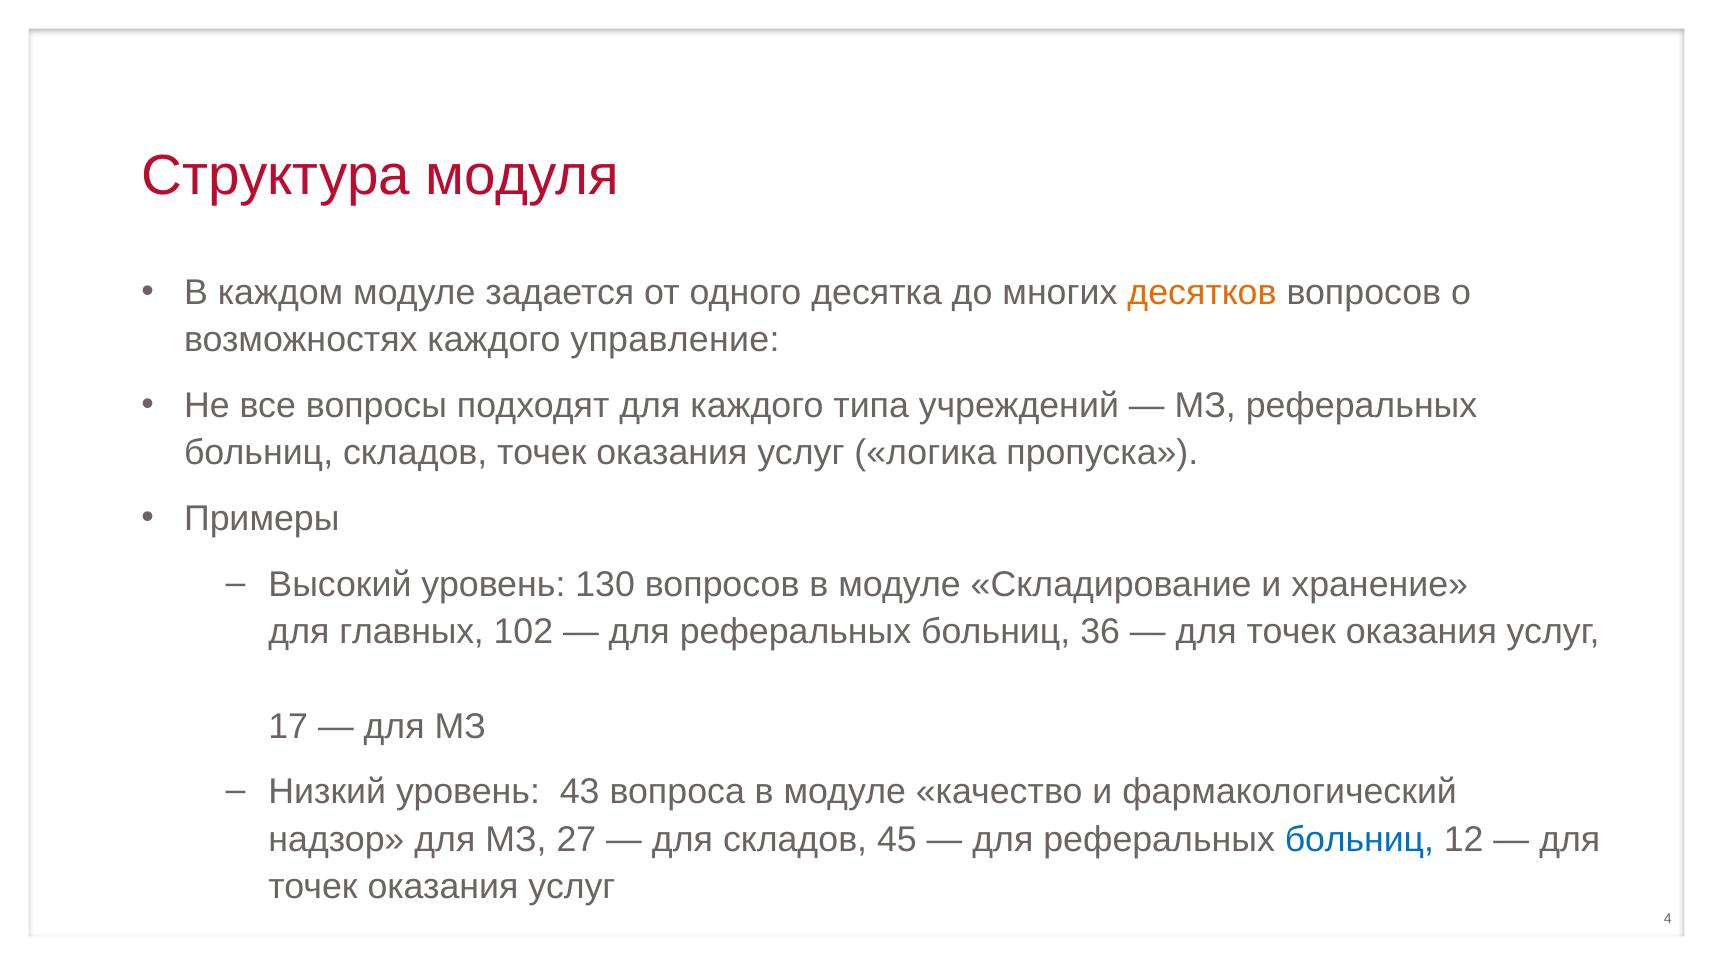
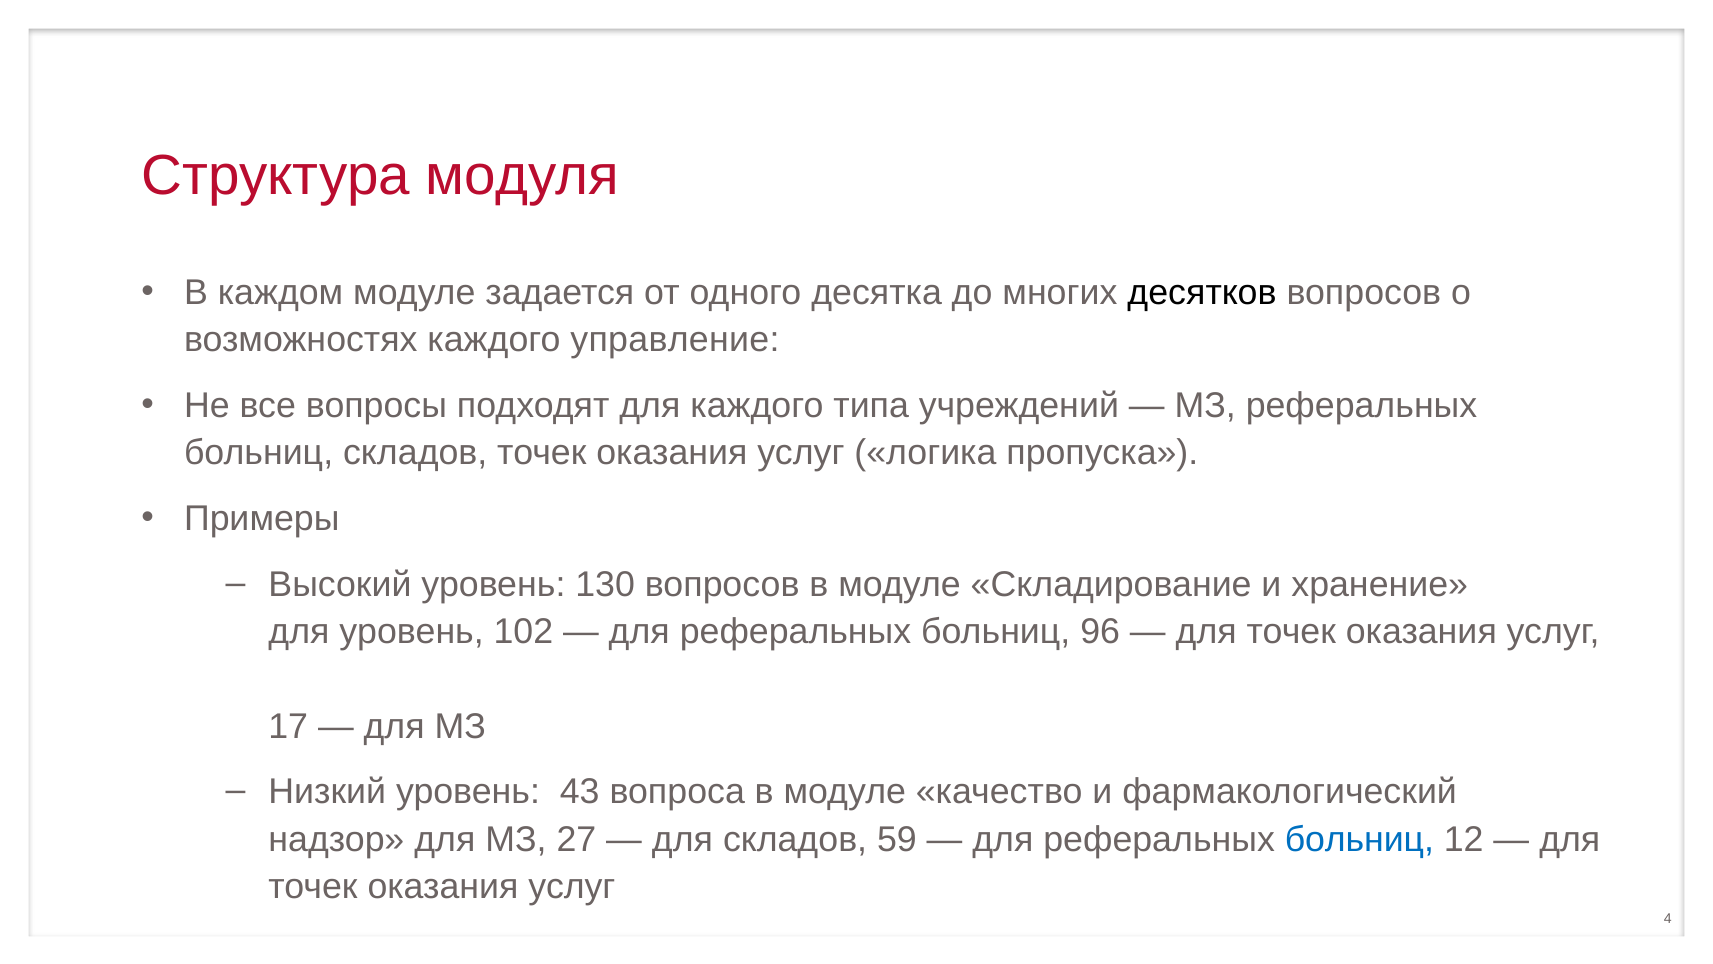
десятков colour: orange -> black
для главных: главных -> уровень
36: 36 -> 96
45: 45 -> 59
